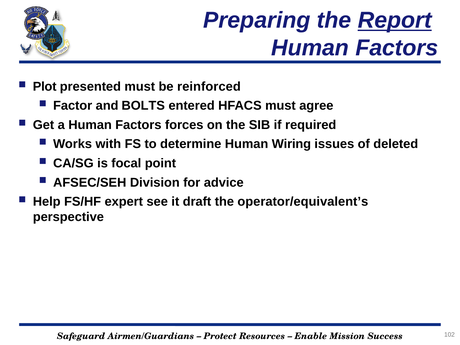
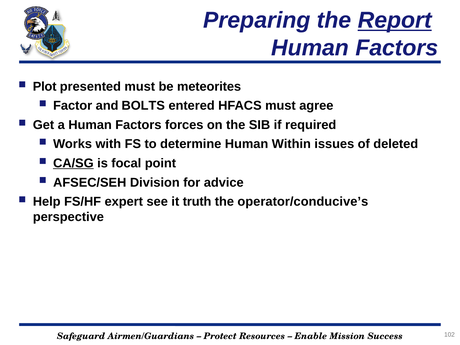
reinforced: reinforced -> meteorites
Wiring: Wiring -> Within
CA/SG underline: none -> present
draft: draft -> truth
operator/equivalent’s: operator/equivalent’s -> operator/conducive’s
